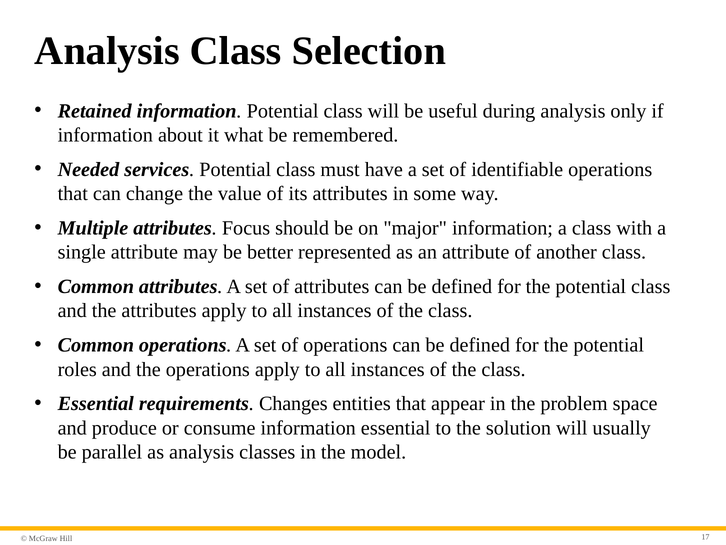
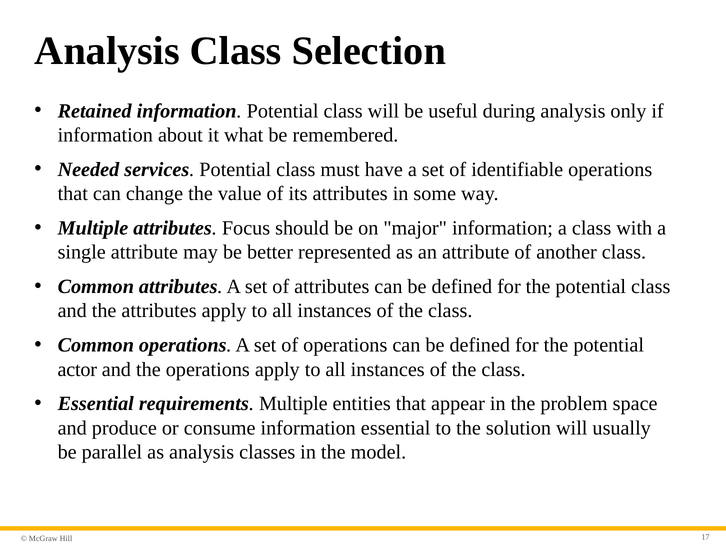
roles: roles -> actor
requirements Changes: Changes -> Multiple
